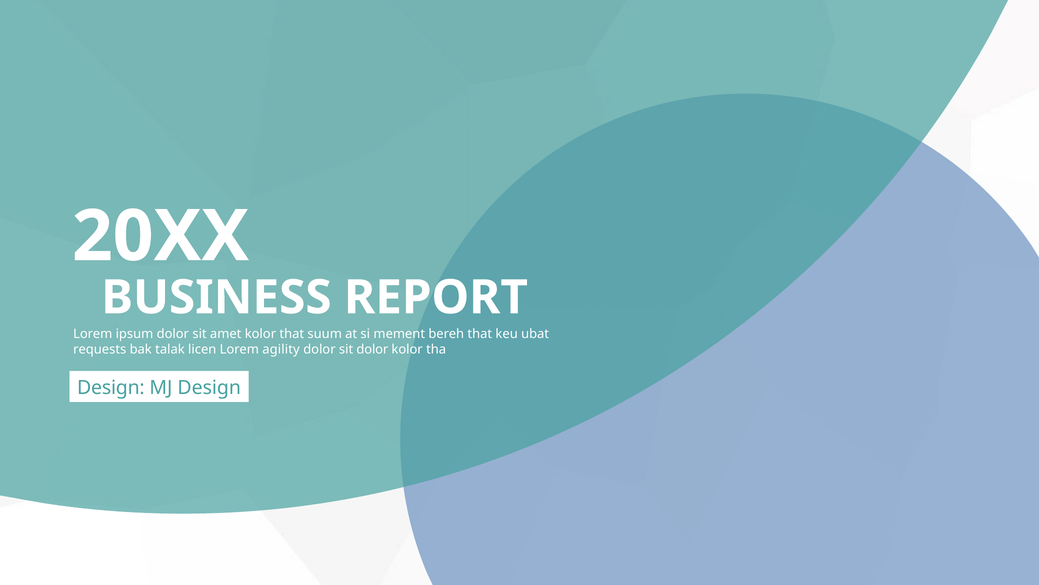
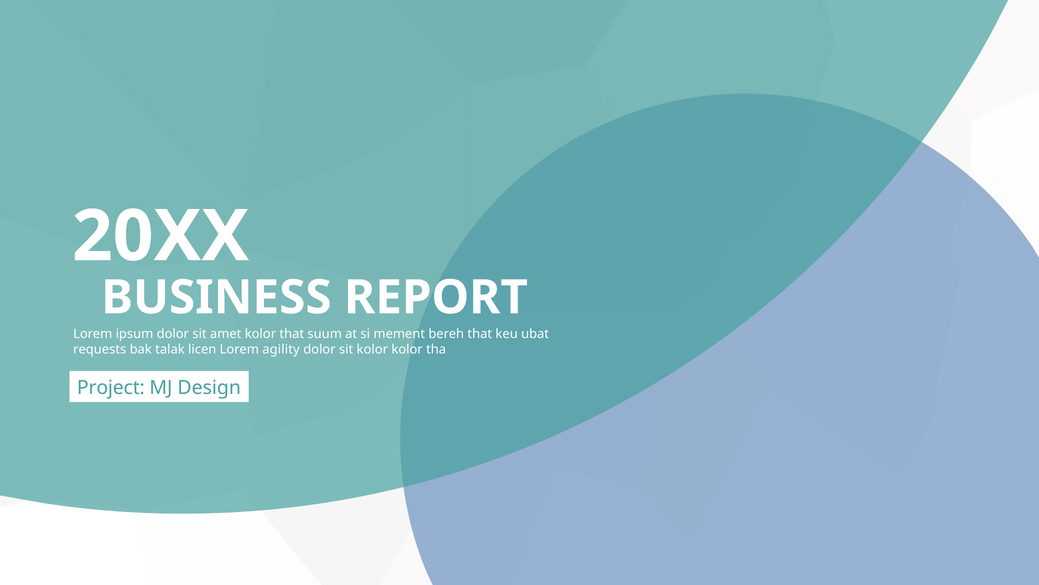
sit dolor: dolor -> kolor
Design at (111, 387): Design -> Project
